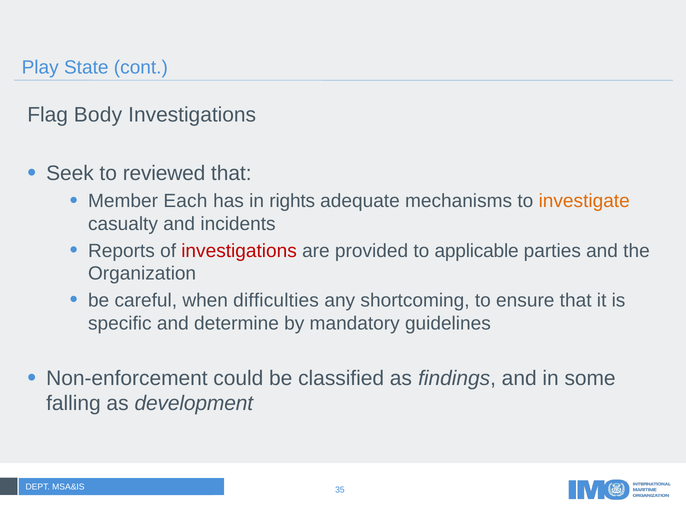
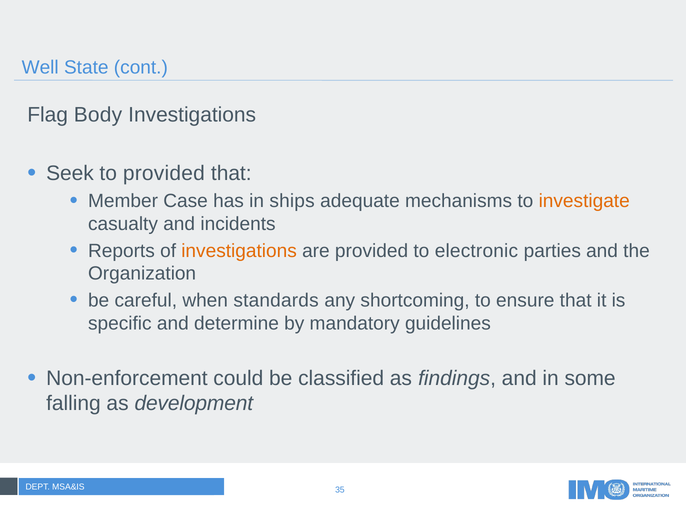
Play: Play -> Well
to reviewed: reviewed -> provided
Each: Each -> Case
rights: rights -> ships
investigations at (239, 251) colour: red -> orange
applicable: applicable -> electronic
difficulties: difficulties -> standards
